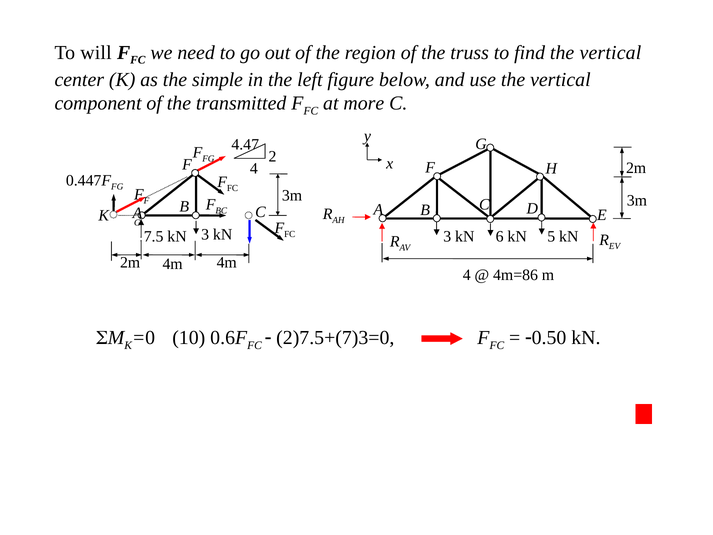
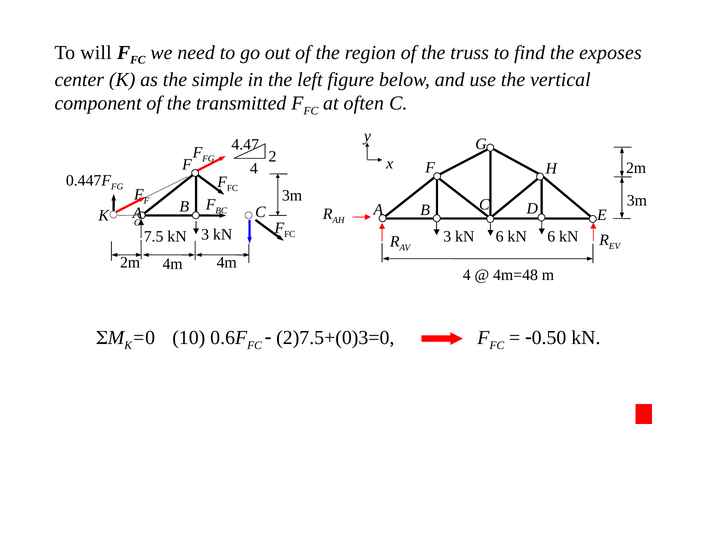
find the vertical: vertical -> exposes
more: more -> often
6 kN 5: 5 -> 6
4m=86: 4m=86 -> 4m=48
2)7.5+(7)3=0: 2)7.5+(7)3=0 -> 2)7.5+(0)3=0
